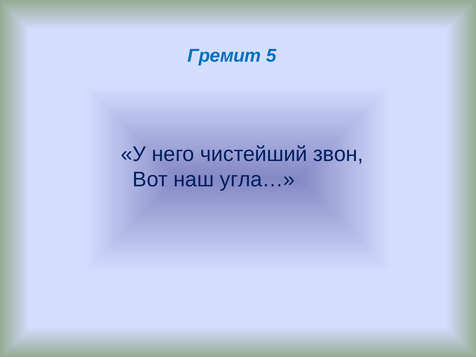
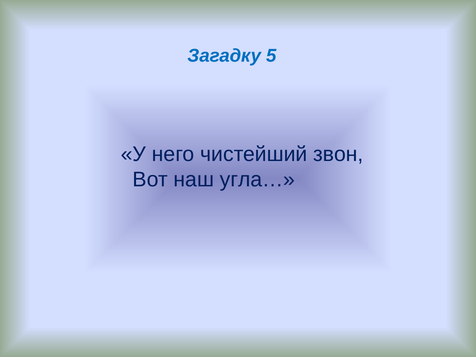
Гремит: Гремит -> Загадку
